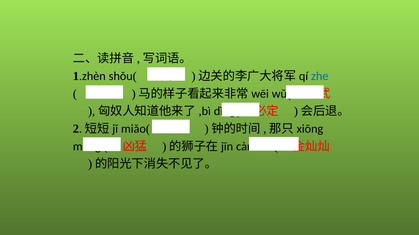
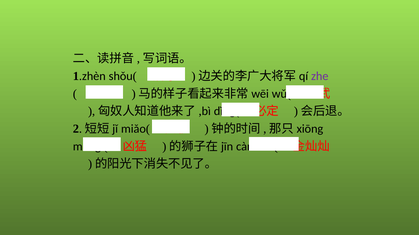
zhe colour: blue -> purple
